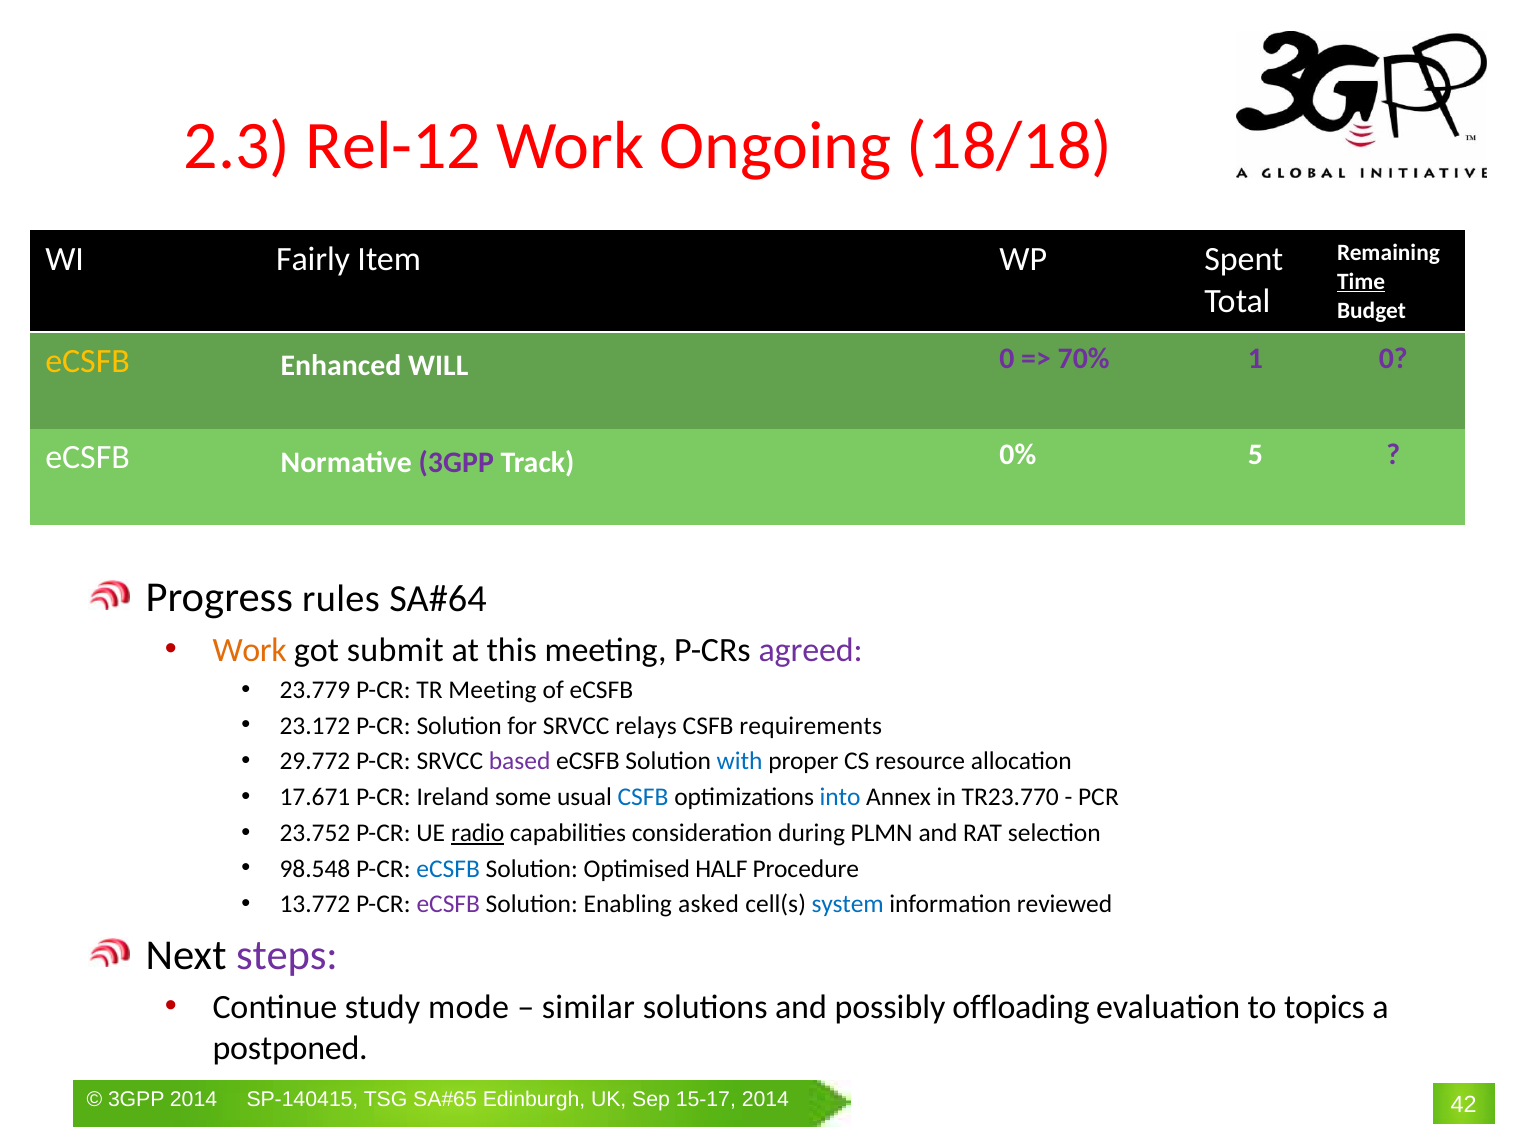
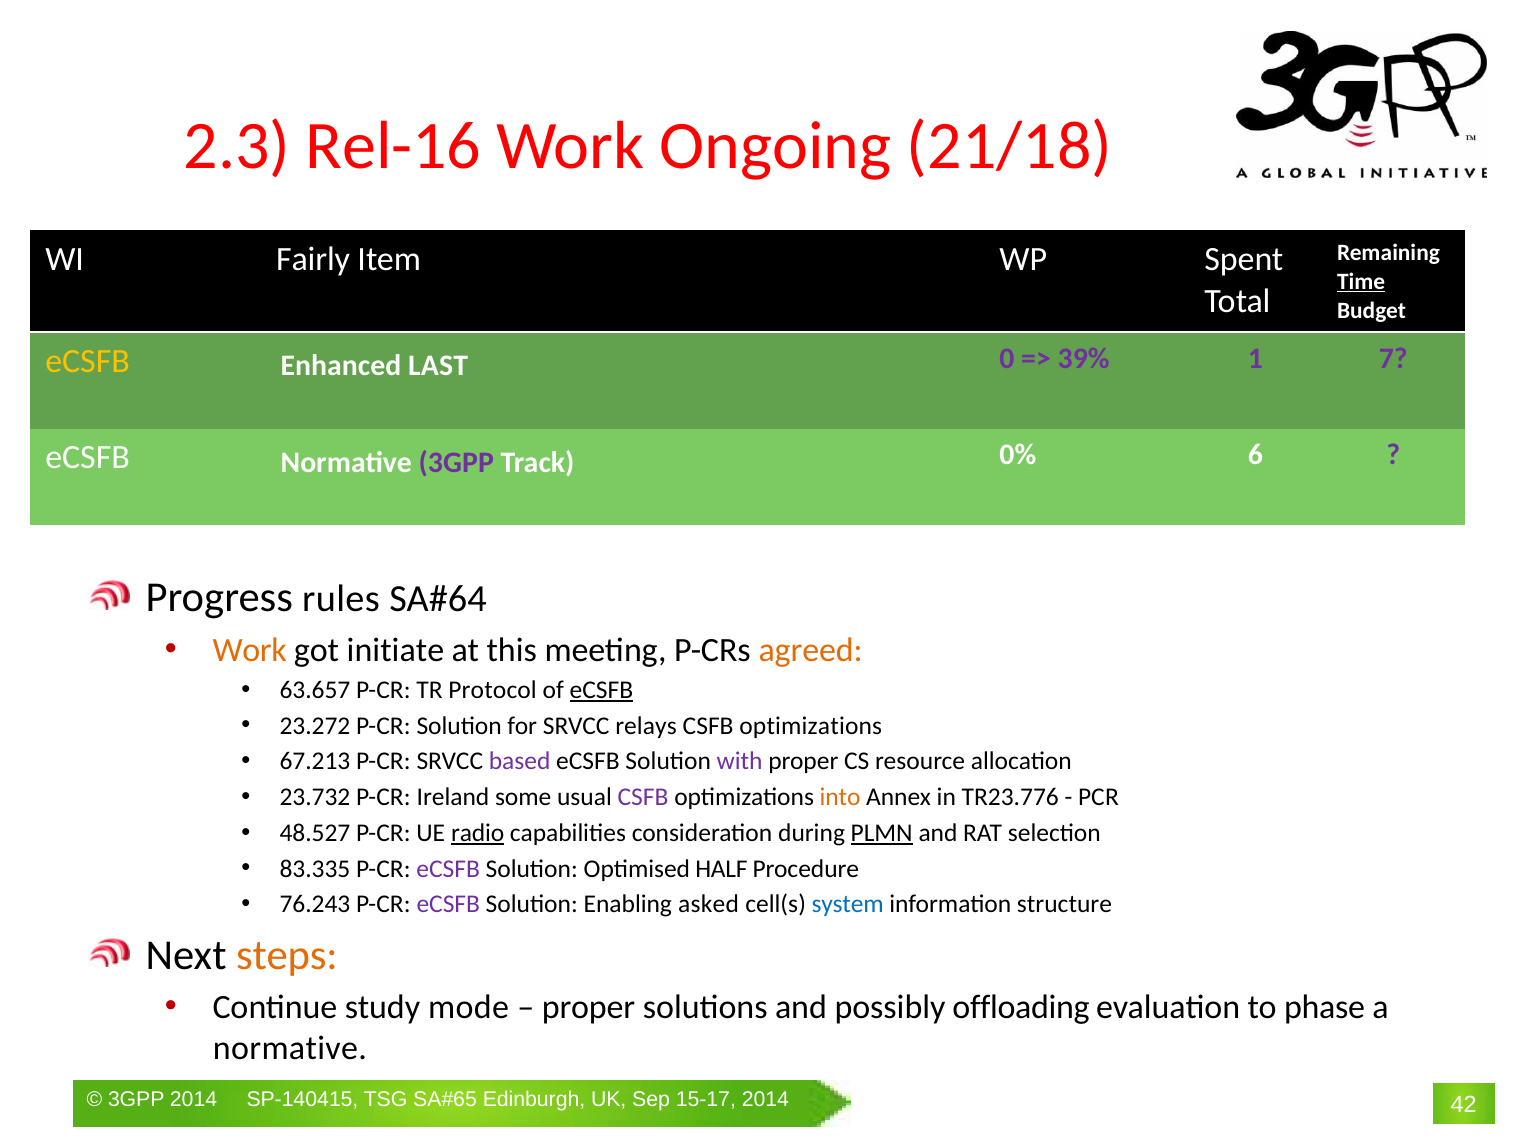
Rel-12: Rel-12 -> Rel-16
18/18: 18/18 -> 21/18
WILL: WILL -> LAST
70%: 70% -> 39%
1 0: 0 -> 7
5: 5 -> 6
submit: submit -> initiate
agreed colour: purple -> orange
23.779: 23.779 -> 63.657
TR Meeting: Meeting -> Protocol
eCSFB at (601, 690) underline: none -> present
23.172: 23.172 -> 23.272
requirements at (811, 726): requirements -> optimizations
29.772: 29.772 -> 67.213
with colour: blue -> purple
17.671: 17.671 -> 23.732
CSFB at (643, 797) colour: blue -> purple
into colour: blue -> orange
TR23.770: TR23.770 -> TR23.776
23.752: 23.752 -> 48.527
PLMN underline: none -> present
98.548: 98.548 -> 83.335
eCSFB at (448, 869) colour: blue -> purple
13.772: 13.772 -> 76.243
reviewed: reviewed -> structure
steps colour: purple -> orange
similar at (588, 1007): similar -> proper
topics: topics -> phase
postponed at (290, 1048): postponed -> normative
